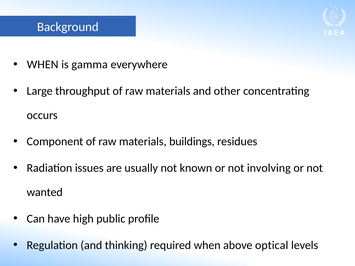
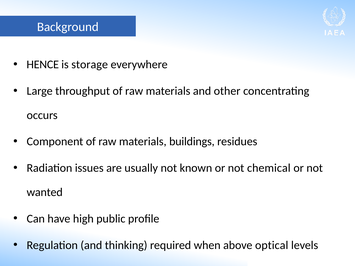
WHEN at (43, 65): WHEN -> HENCE
gamma: gamma -> storage
involving: involving -> chemical
